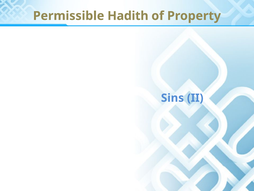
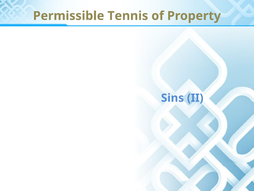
Hadith: Hadith -> Tennis
